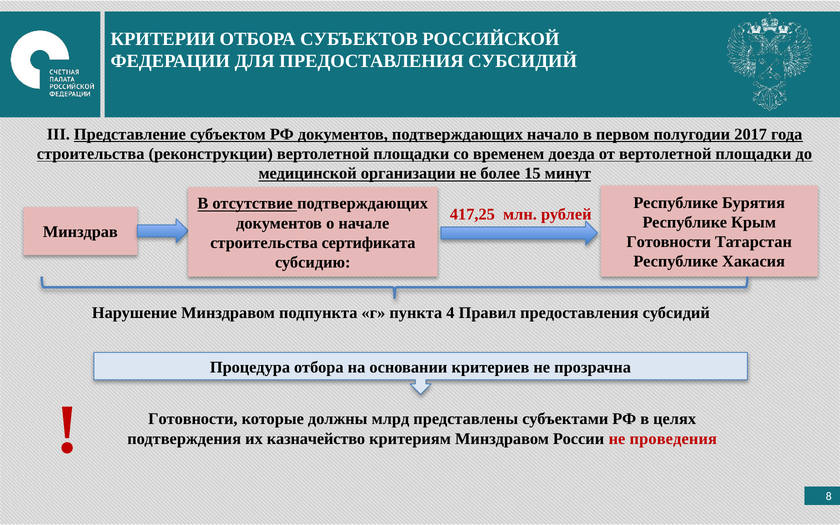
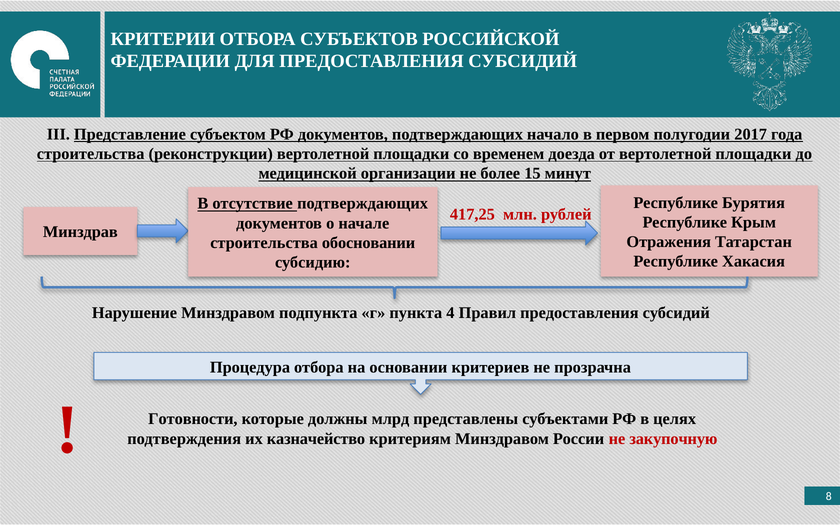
Готовности at (669, 242): Готовности -> Отражения
сертификата: сертификата -> обосновании
проведения: проведения -> закупочную
